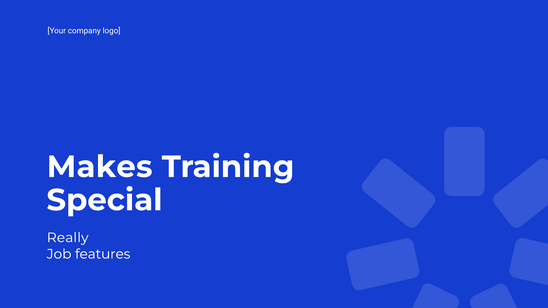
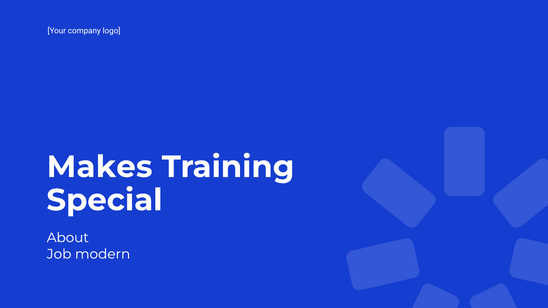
Really: Really -> About
features: features -> modern
